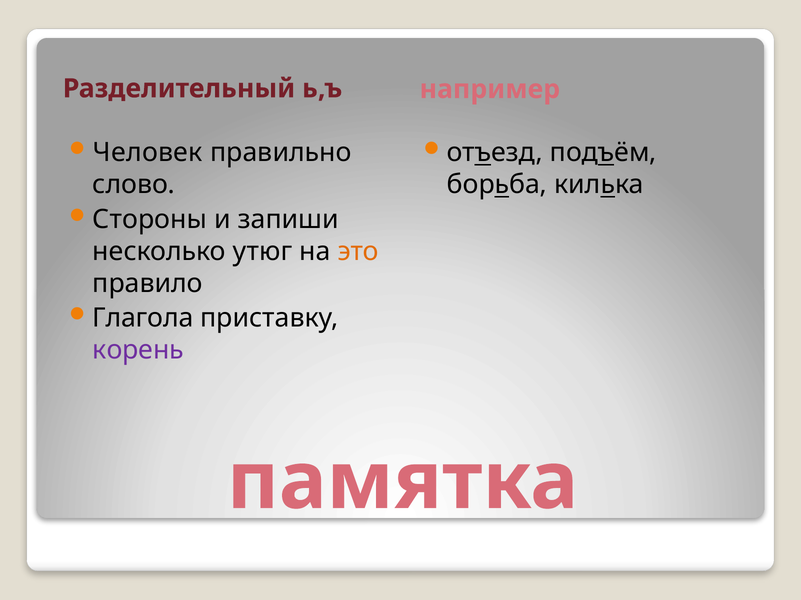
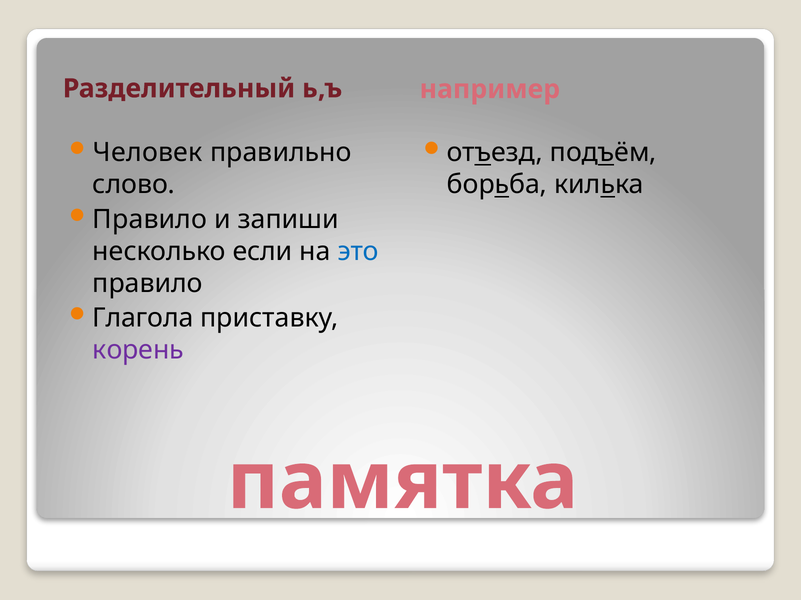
Стороны at (150, 220): Стороны -> Правило
утюг: утюг -> если
это colour: orange -> blue
